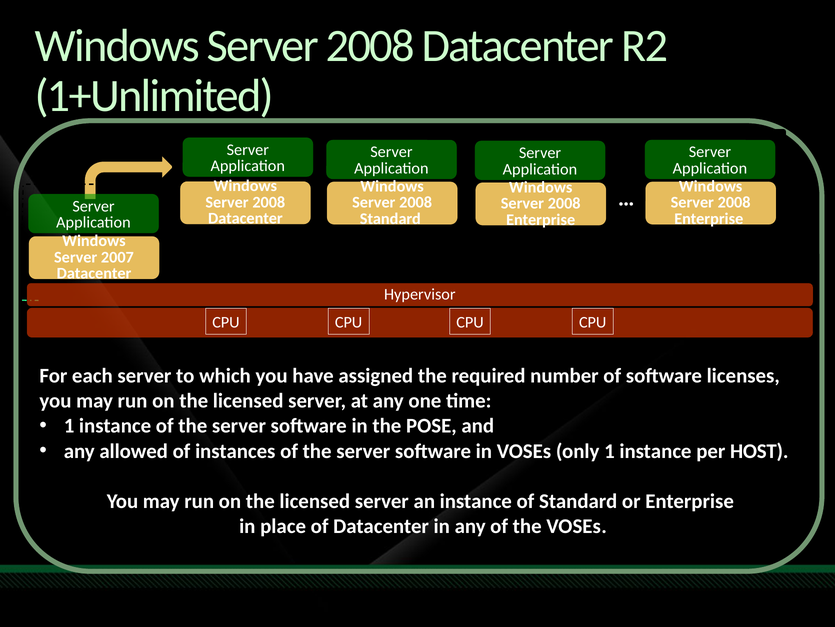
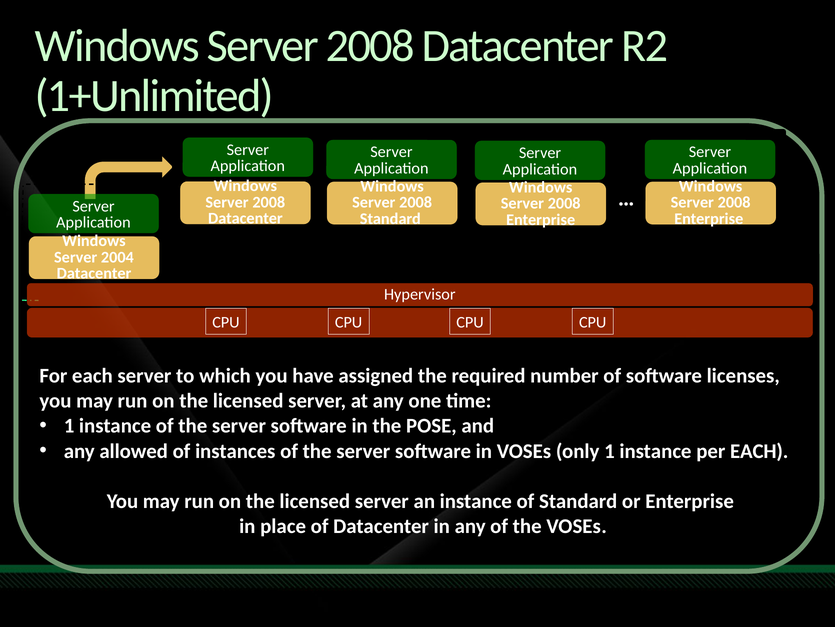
2007: 2007 -> 2004
per HOST: HOST -> EACH
